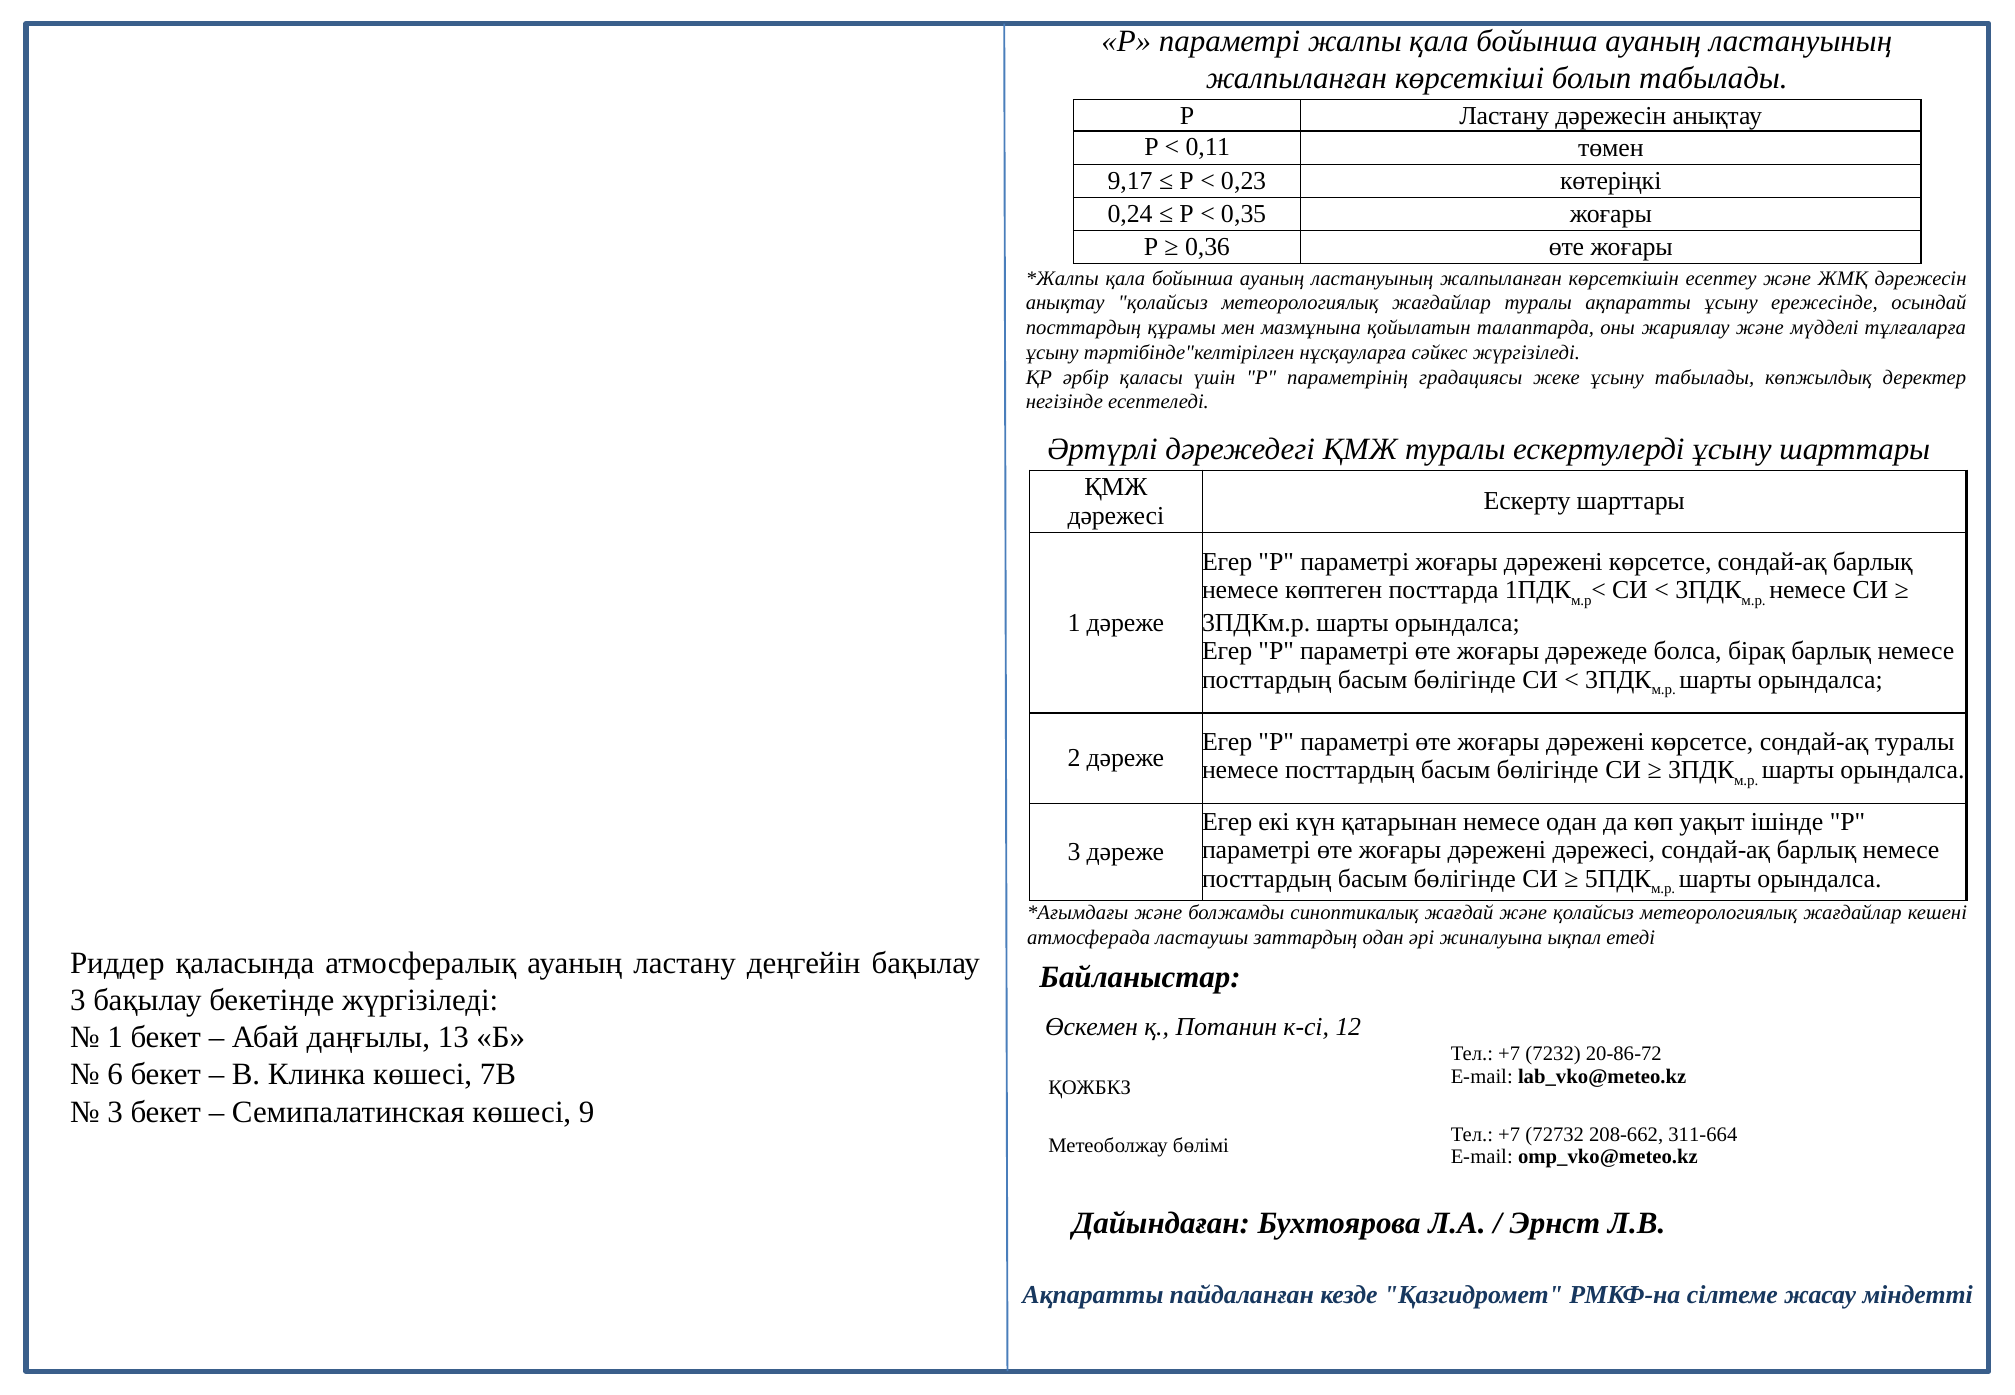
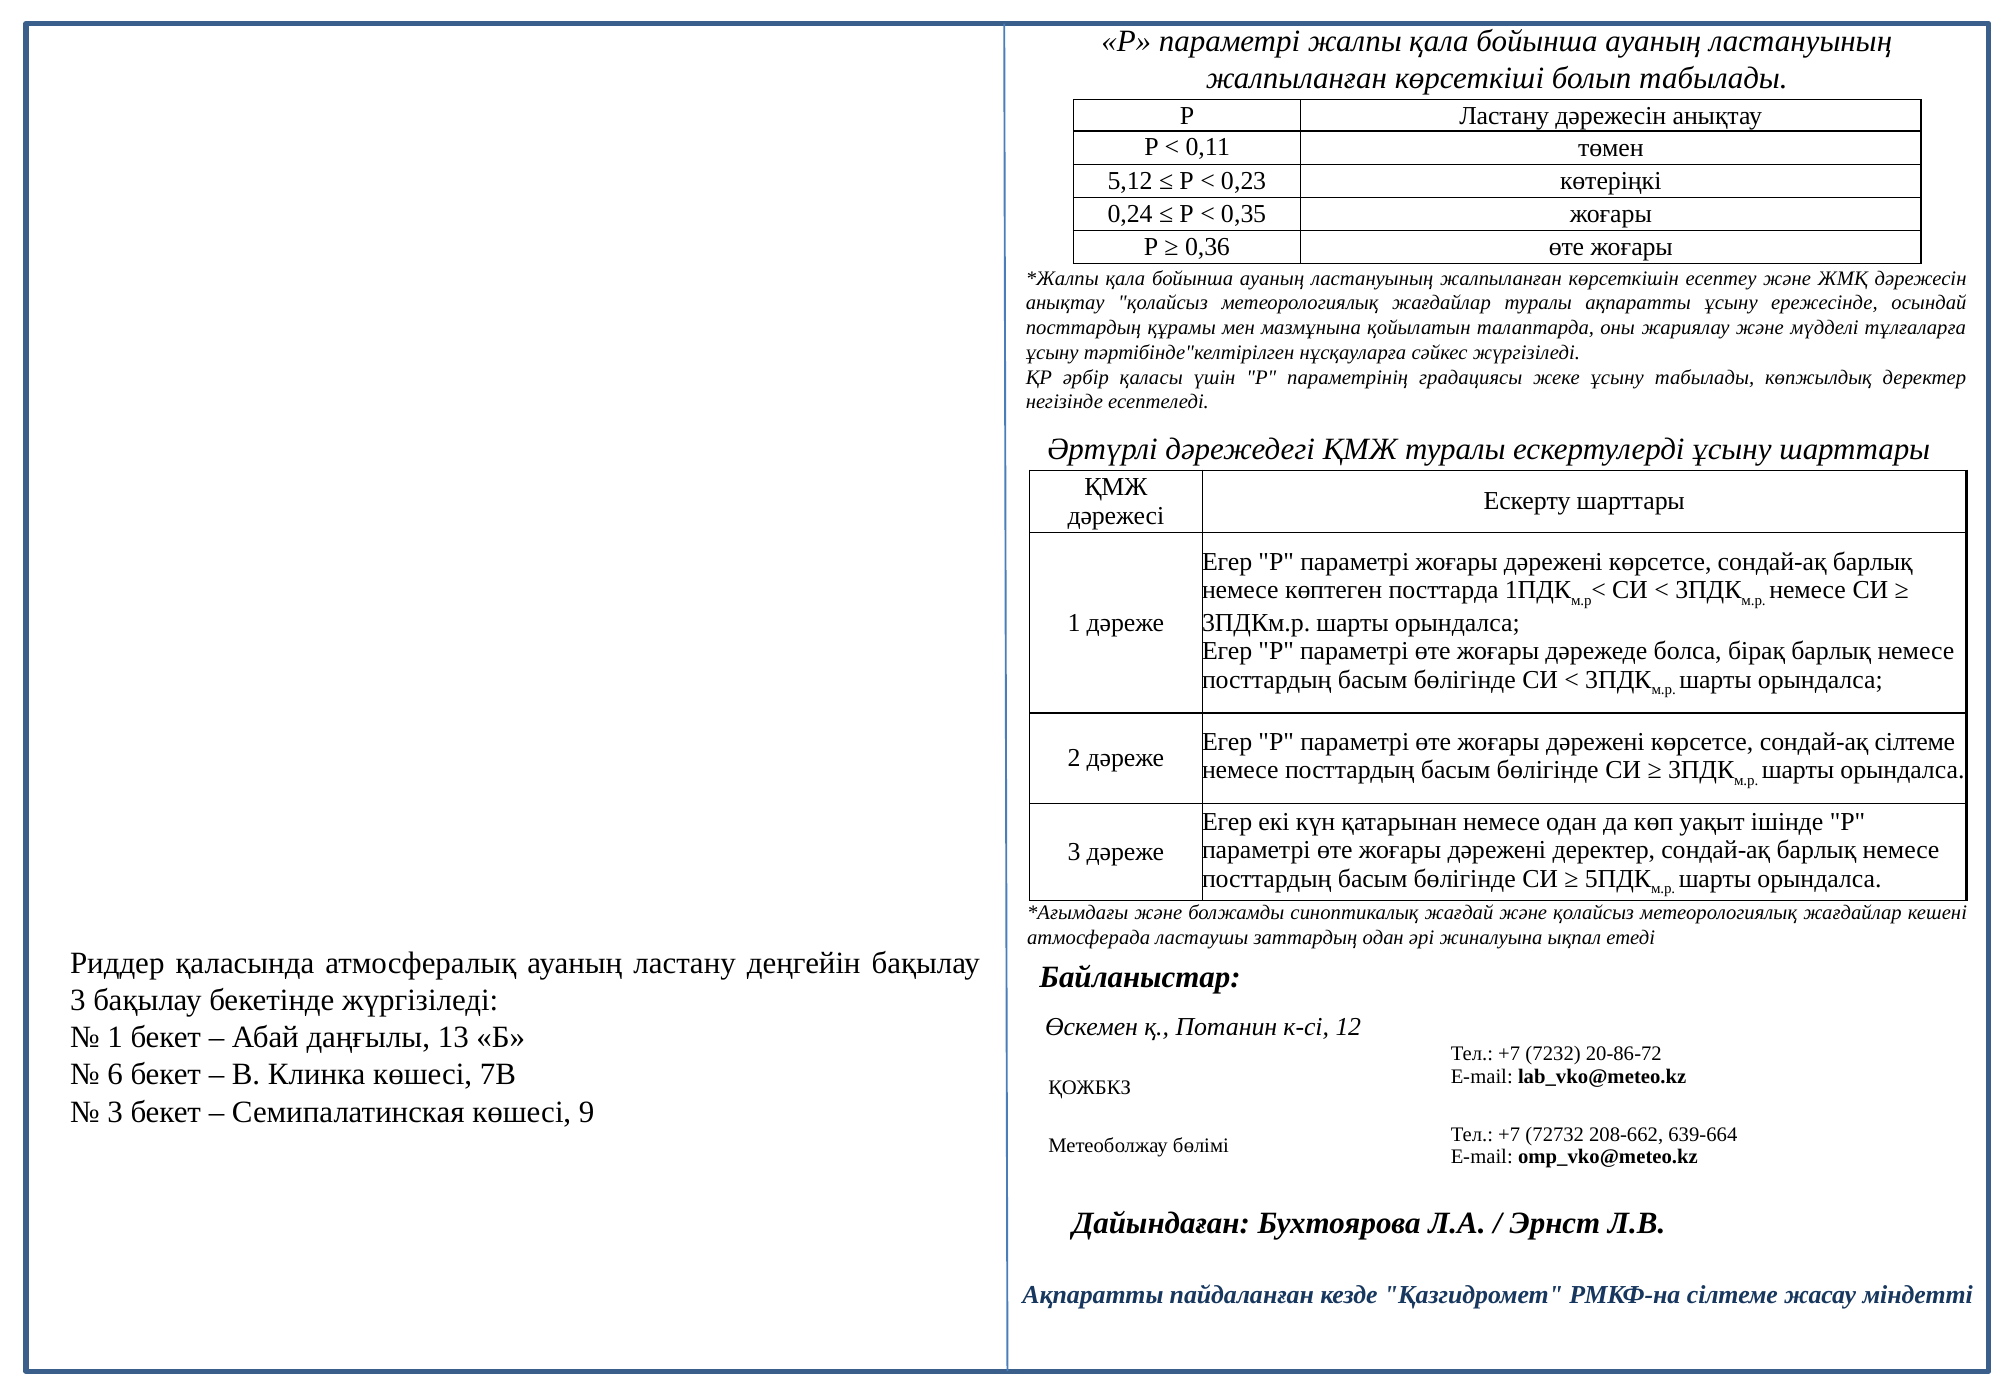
9,17: 9,17 -> 5,12
сондай-ақ туралы: туралы -> сілтеме
дәрежені дәрежесі: дәрежесі -> деректер
311-664: 311-664 -> 639-664
